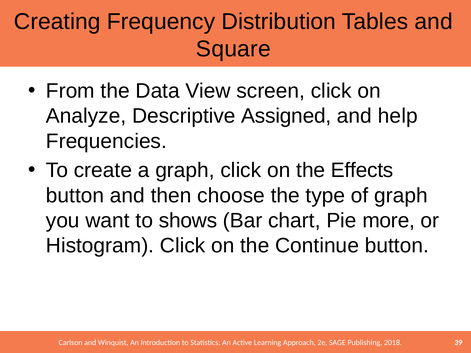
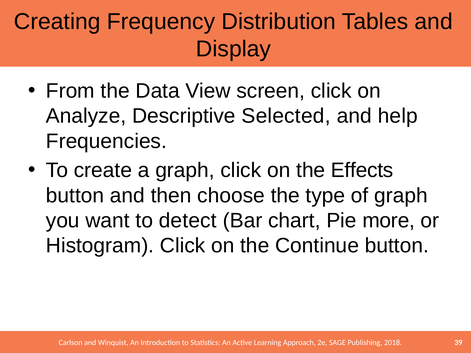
Square: Square -> Display
Assigned: Assigned -> Selected
shows: shows -> detect
